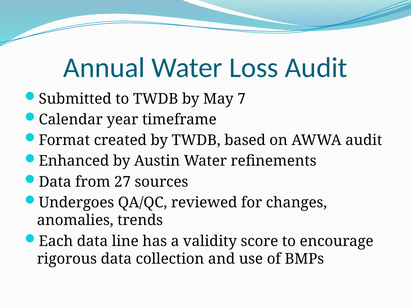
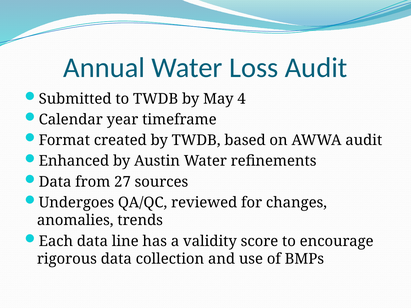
7: 7 -> 4
